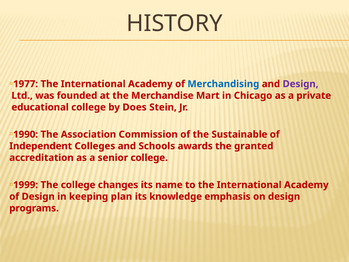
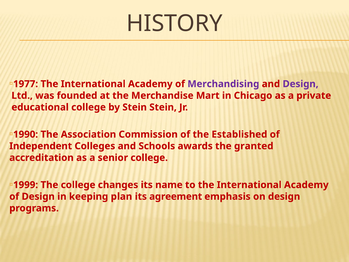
Merchandising colour: blue -> purple
by Does: Does -> Stein
Sustainable: Sustainable -> Established
knowledge: knowledge -> agreement
